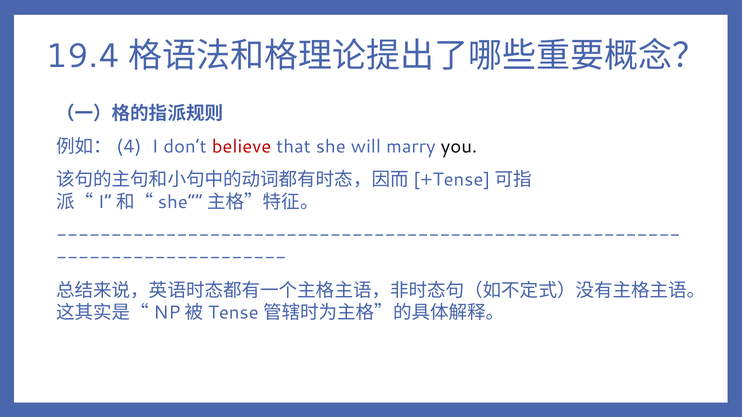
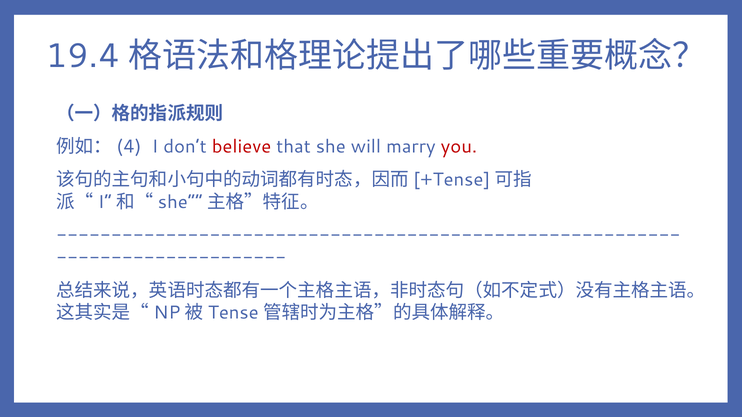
you colour: black -> red
